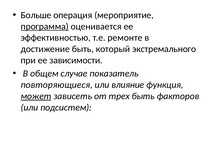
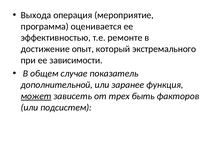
Больше: Больше -> Выхода
программа underline: present -> none
достижение быть: быть -> опыт
повторяющиеся: повторяющиеся -> дополнительной
влияние: влияние -> заранее
